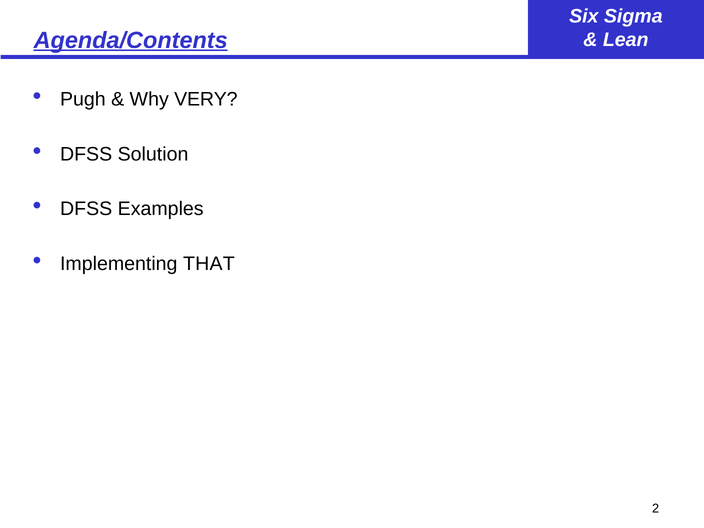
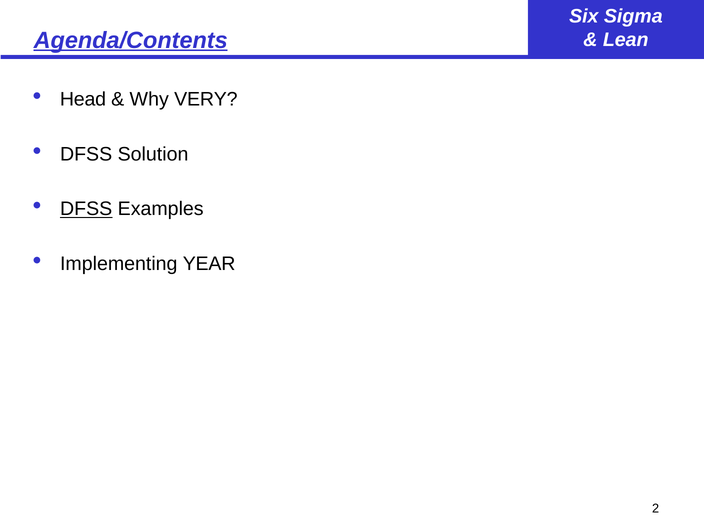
Pugh: Pugh -> Head
DFSS at (86, 209) underline: none -> present
THAT: THAT -> YEAR
